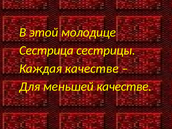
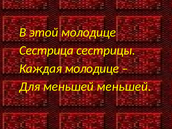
Каждая качестве: качестве -> молодице
меньшей качестве: качестве -> меньшей
